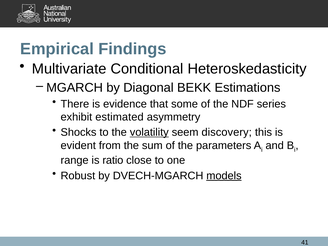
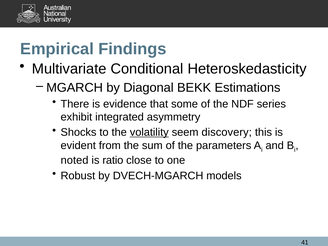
estimated: estimated -> integrated
range: range -> noted
models underline: present -> none
